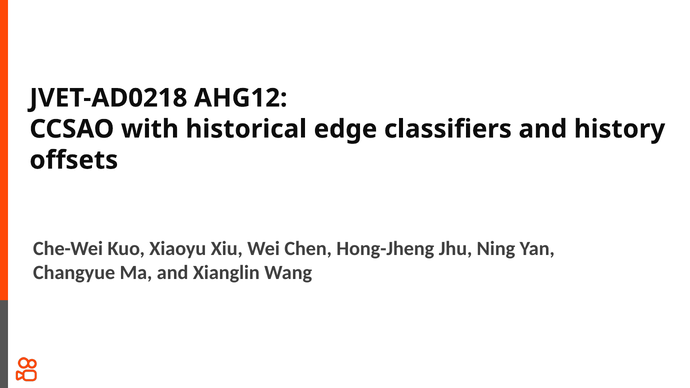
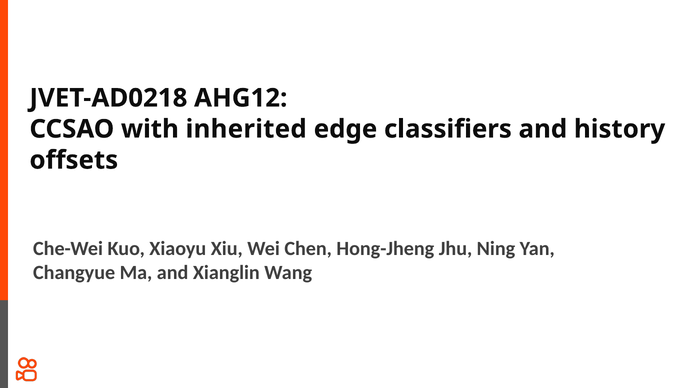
historical: historical -> inherited
